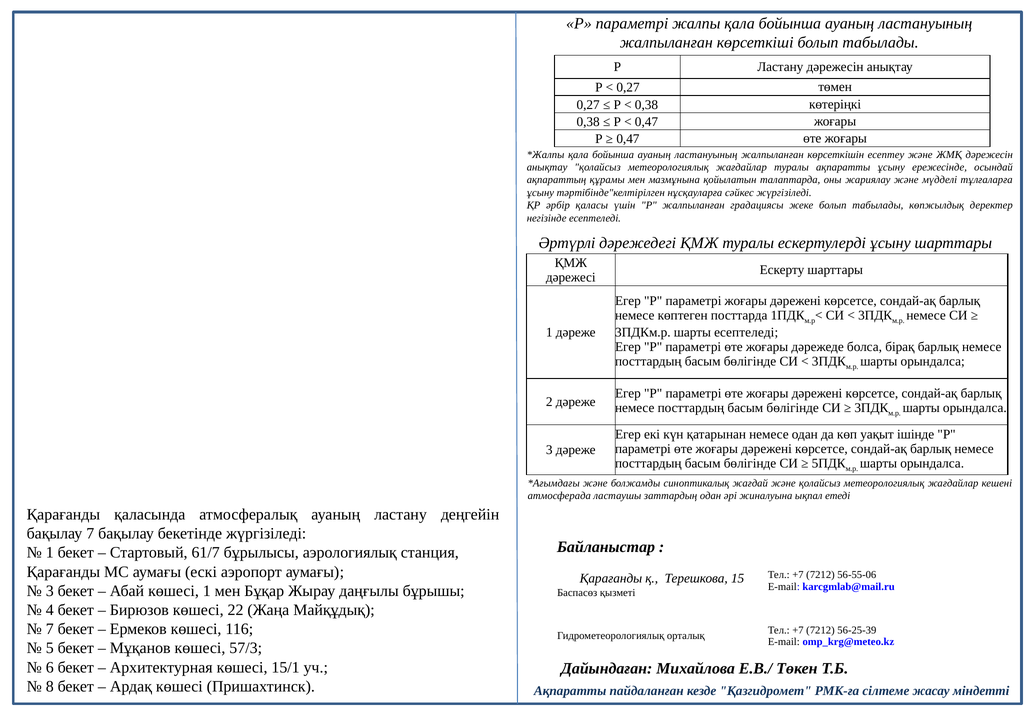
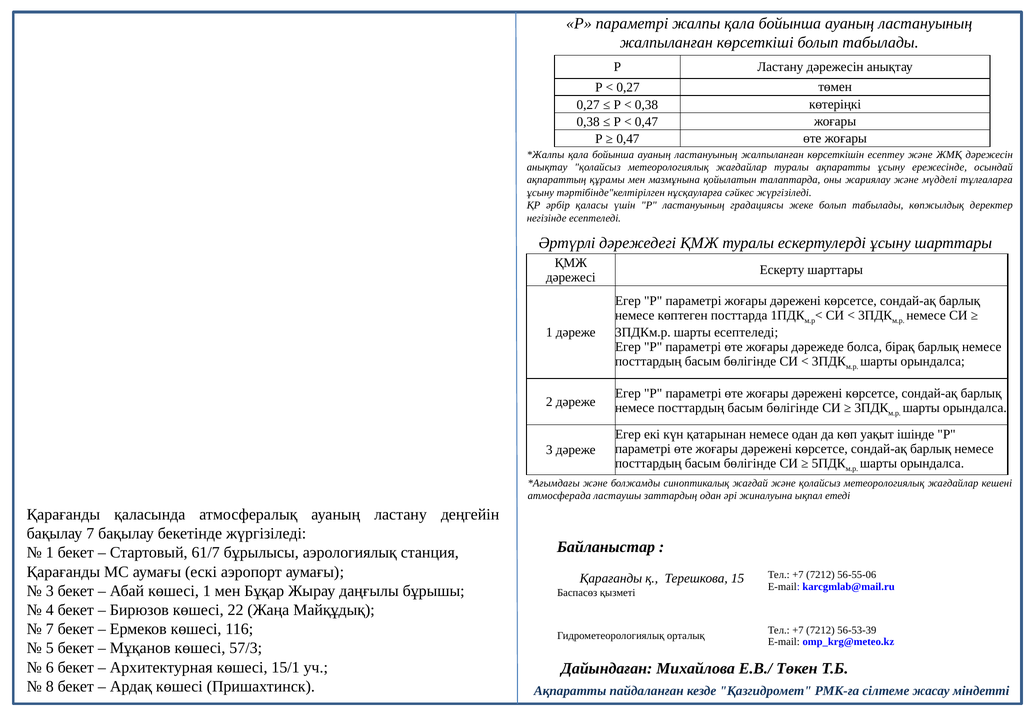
Р жалпыланған: жалпыланған -> ластануының
56-25-39: 56-25-39 -> 56-53-39
